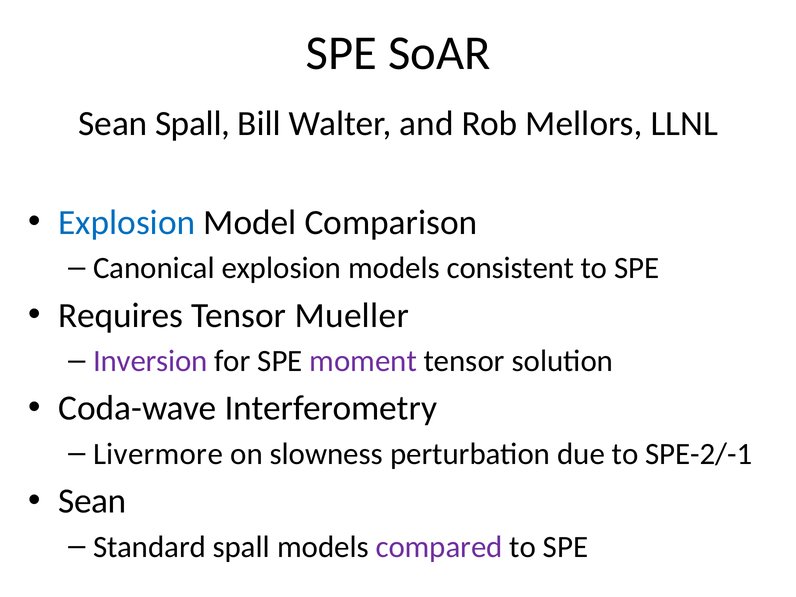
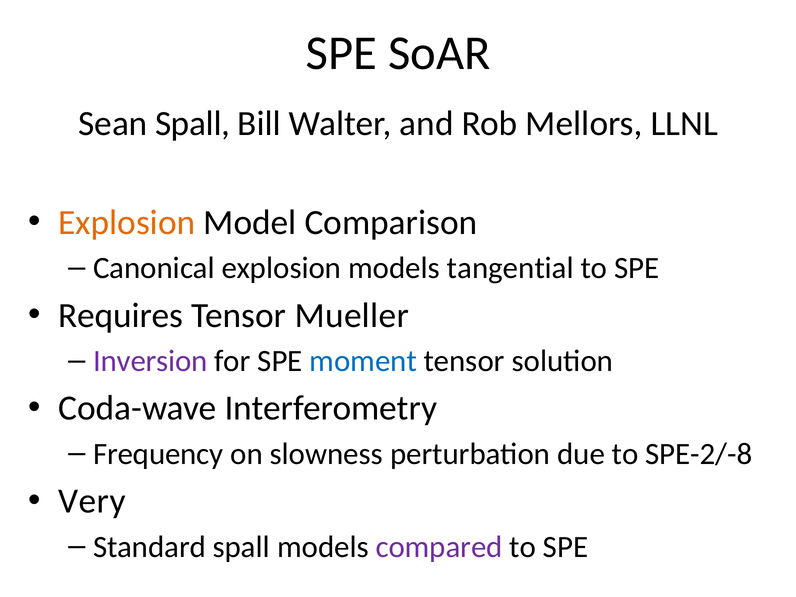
Explosion at (127, 223) colour: blue -> orange
consistent: consistent -> tangential
moment colour: purple -> blue
Livermore: Livermore -> Frequency
SPE-2/-1: SPE-2/-1 -> SPE-2/-8
Sean at (92, 501): Sean -> Very
